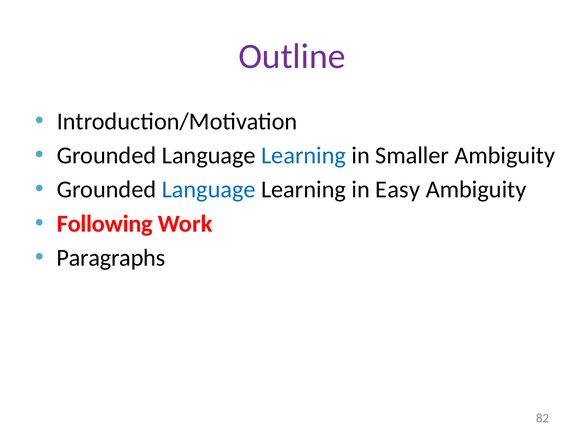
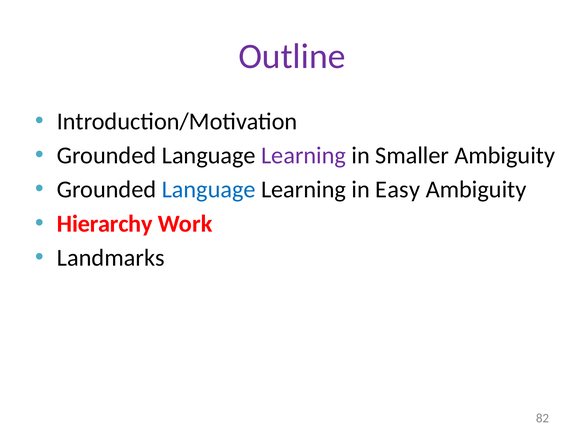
Learning at (304, 155) colour: blue -> purple
Following: Following -> Hierarchy
Paragraphs: Paragraphs -> Landmarks
